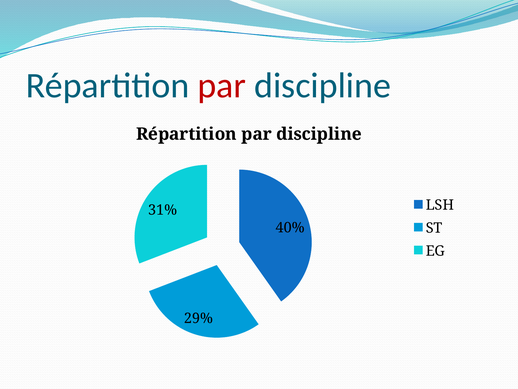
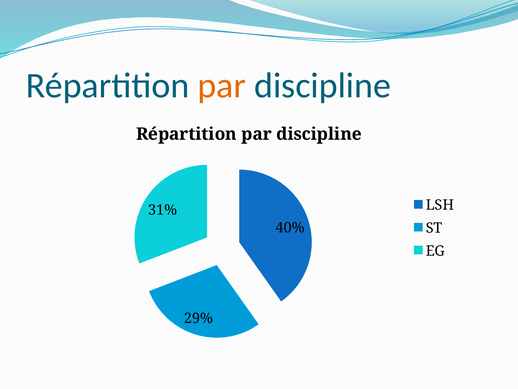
par at (222, 86) colour: red -> orange
